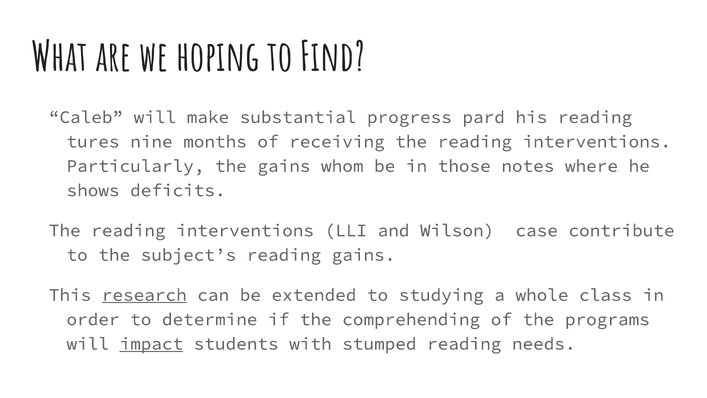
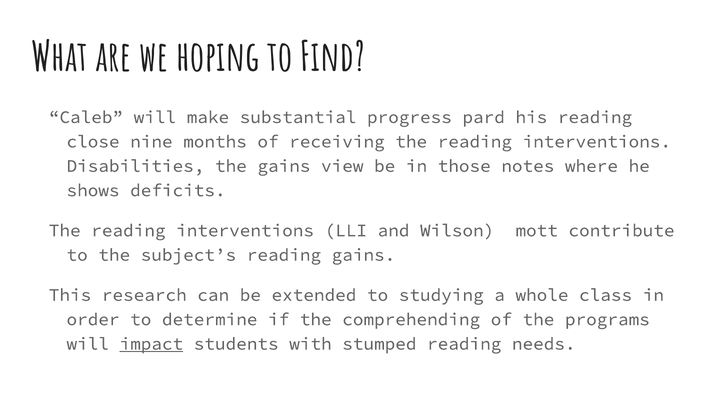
tures: tures -> close
Particularly: Particularly -> Disabilities
whom: whom -> view
case: case -> mott
research underline: present -> none
